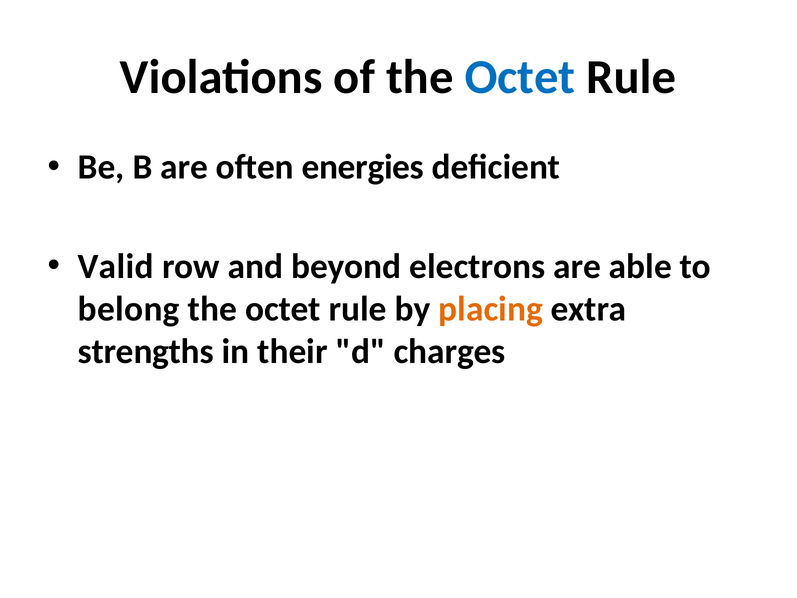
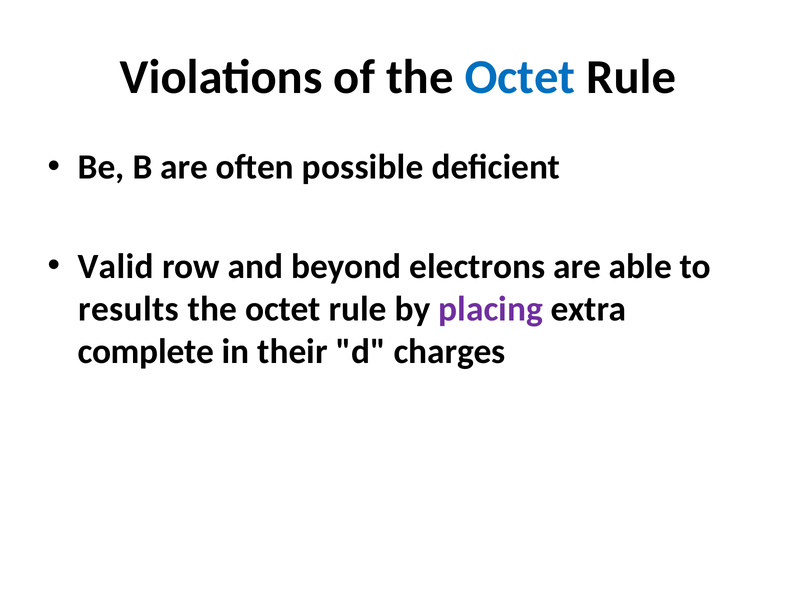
energies: energies -> possible
belong: belong -> results
placing colour: orange -> purple
strengths: strengths -> complete
